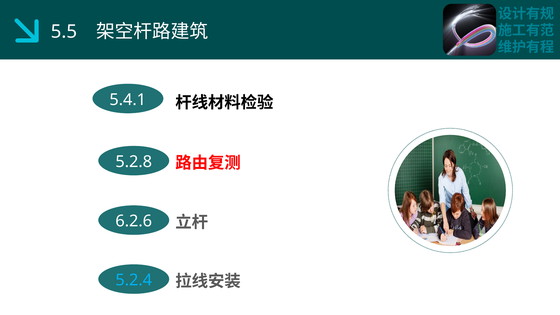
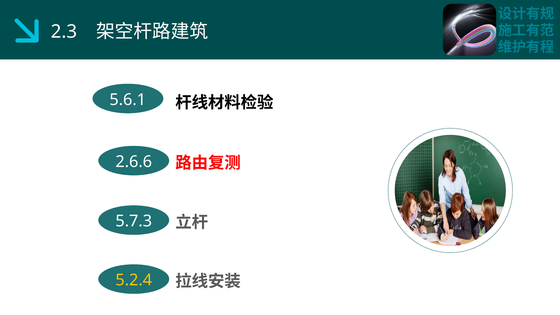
5.5: 5.5 -> 2.3
5.4.1: 5.4.1 -> 5.6.1
5.2.8: 5.2.8 -> 2.6.6
6.2.6: 6.2.6 -> 5.7.3
5.2.4 colour: light blue -> yellow
